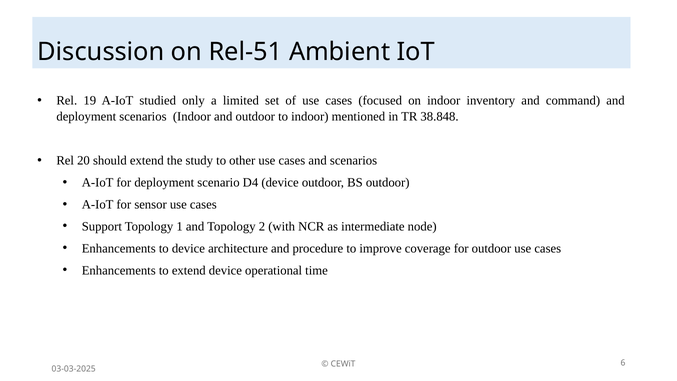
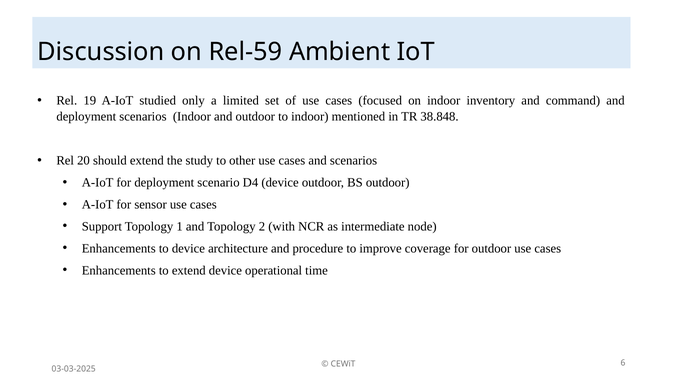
Rel-51: Rel-51 -> Rel-59
